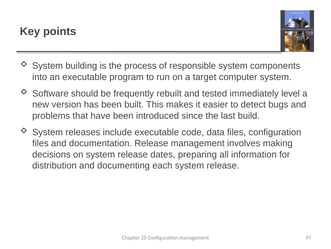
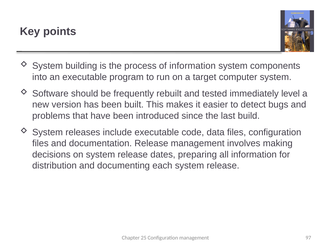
of responsible: responsible -> information
